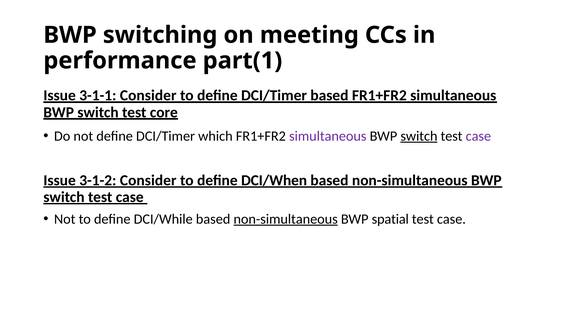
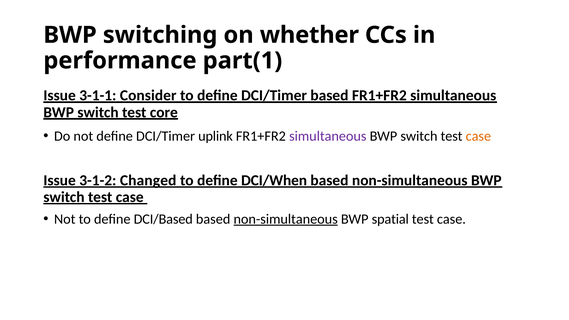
meeting: meeting -> whether
which: which -> uplink
switch at (419, 136) underline: present -> none
case at (478, 136) colour: purple -> orange
3-1-2 Consider: Consider -> Changed
DCI/While: DCI/While -> DCI/Based
